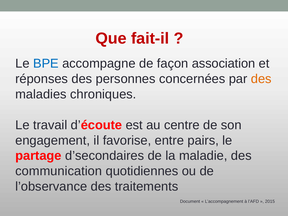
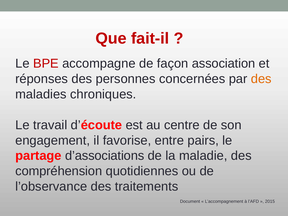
BPE colour: blue -> red
d’secondaires: d’secondaires -> d’associations
communication: communication -> compréhension
